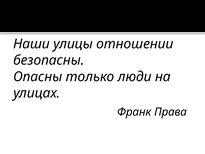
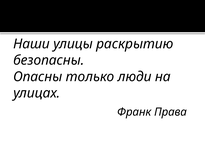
отношении: отношении -> раскрытию
